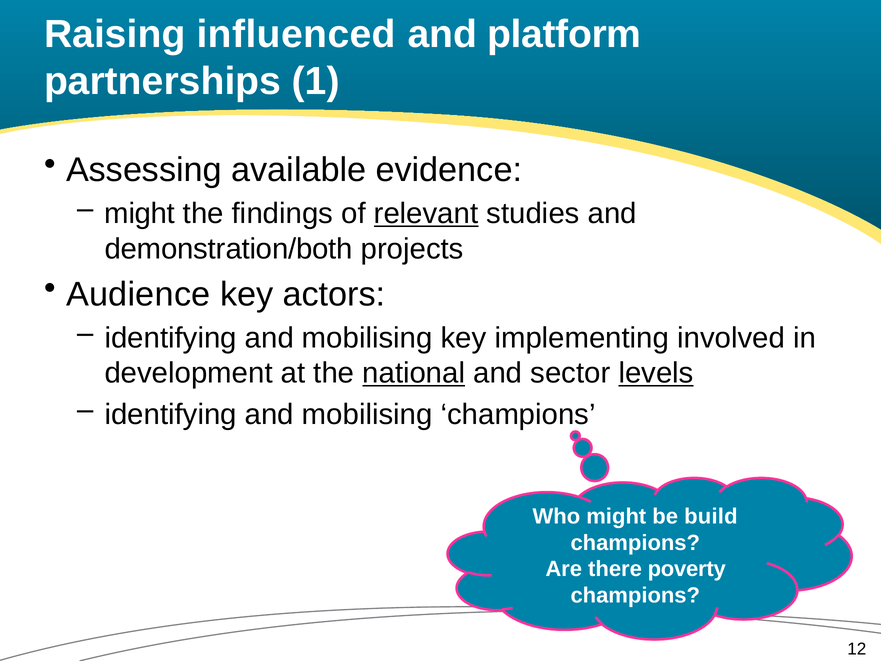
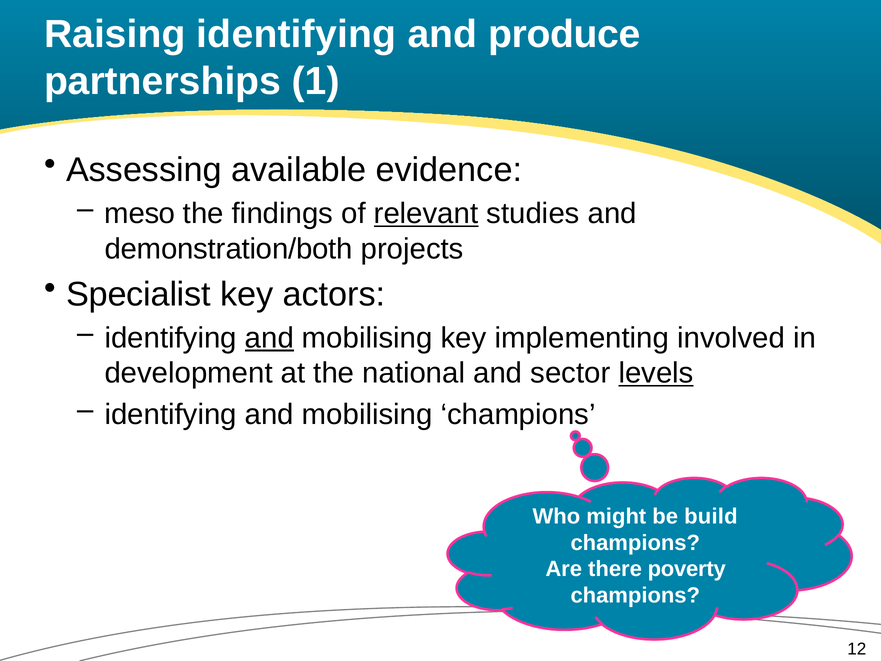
Raising influenced: influenced -> identifying
platform: platform -> produce
might at (140, 214): might -> meso
Audience: Audience -> Specialist
and at (269, 338) underline: none -> present
national underline: present -> none
